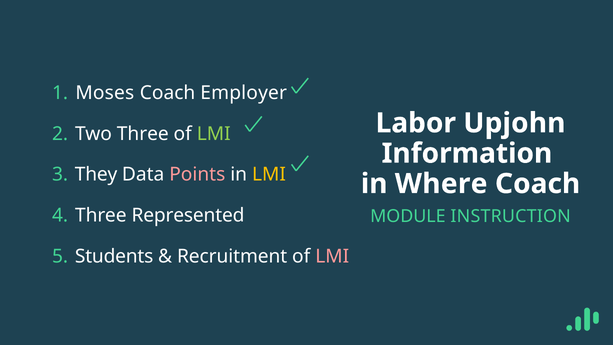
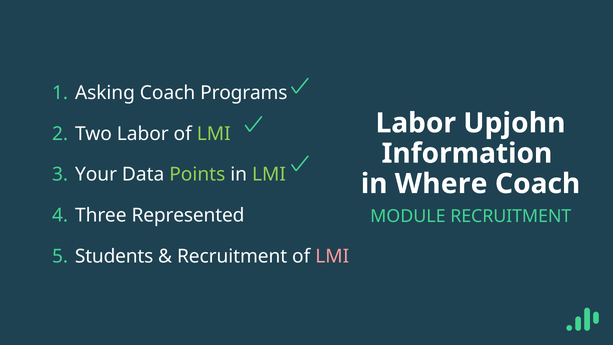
Moses: Moses -> Asking
Employer: Employer -> Programs
Two Three: Three -> Labor
They: They -> Your
Points colour: pink -> light green
LMI at (269, 175) colour: yellow -> light green
MODULE INSTRUCTION: INSTRUCTION -> RECRUITMENT
